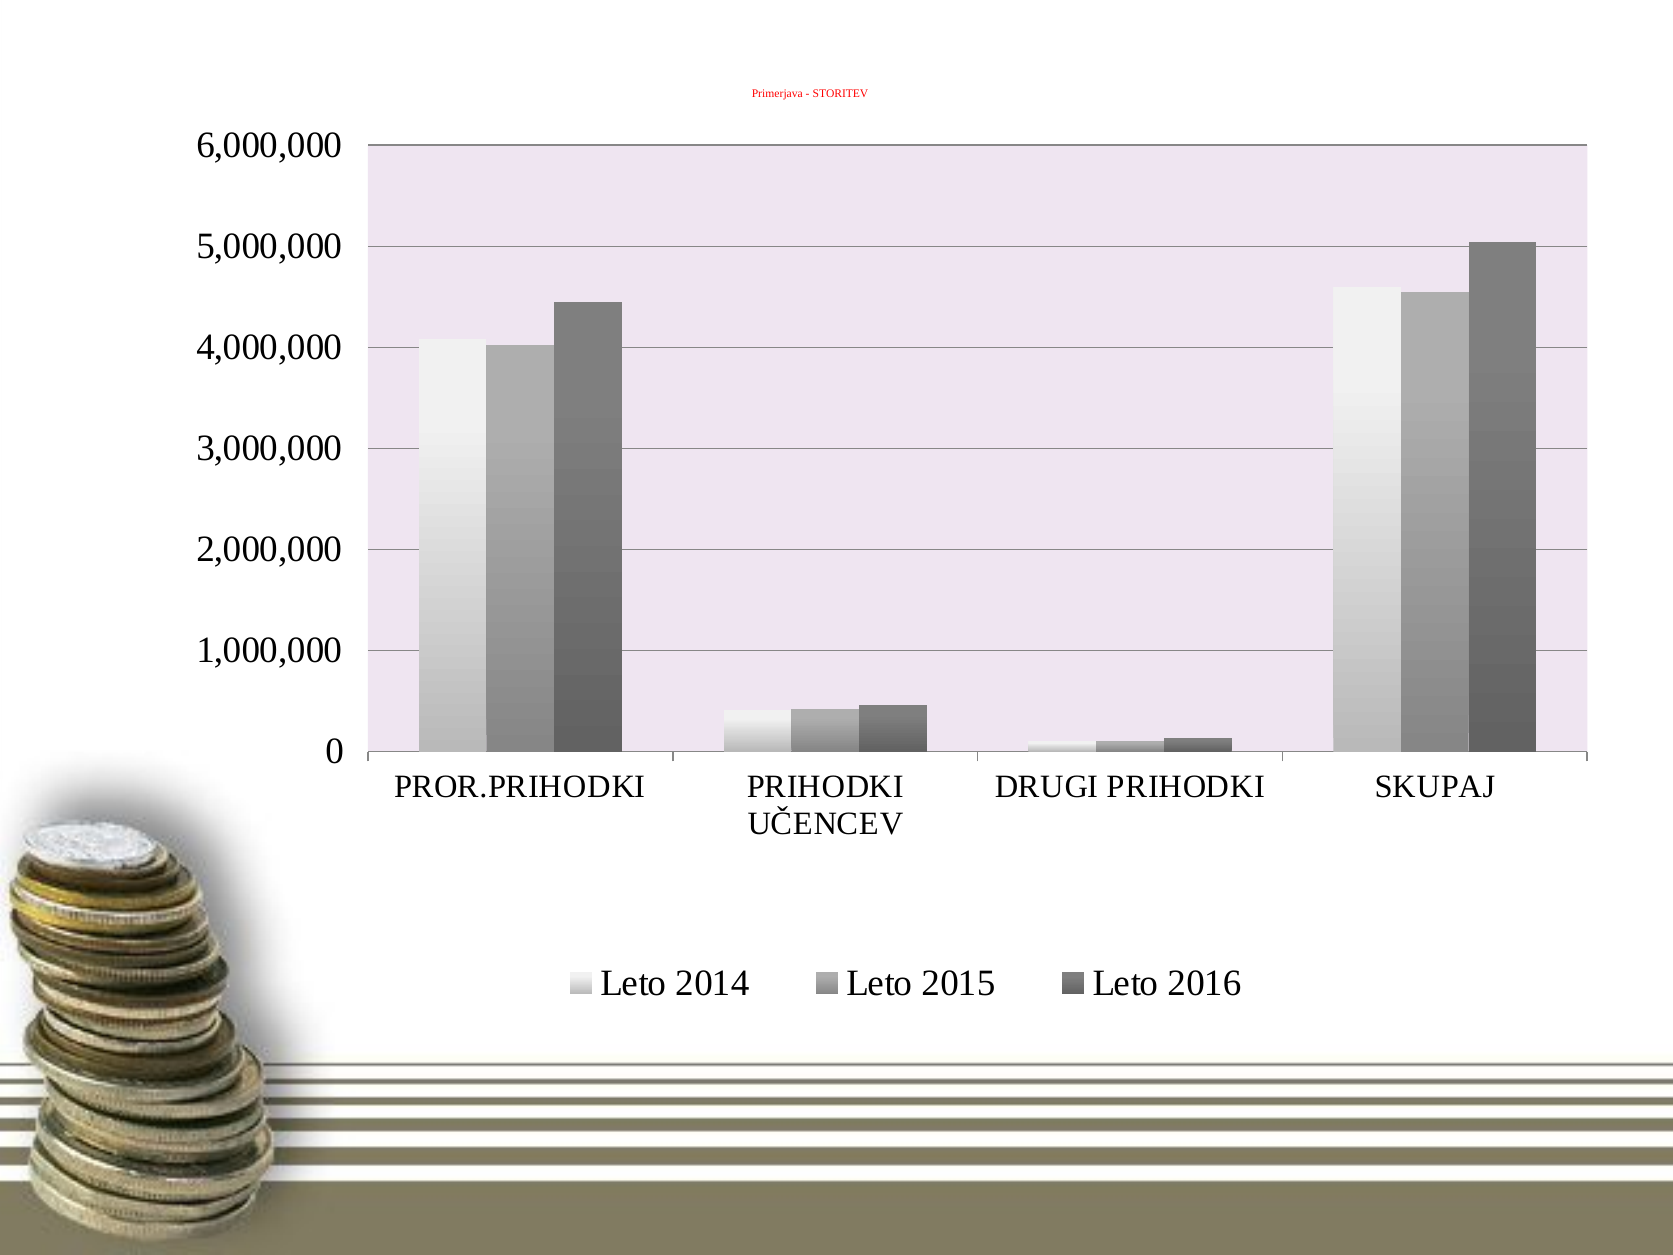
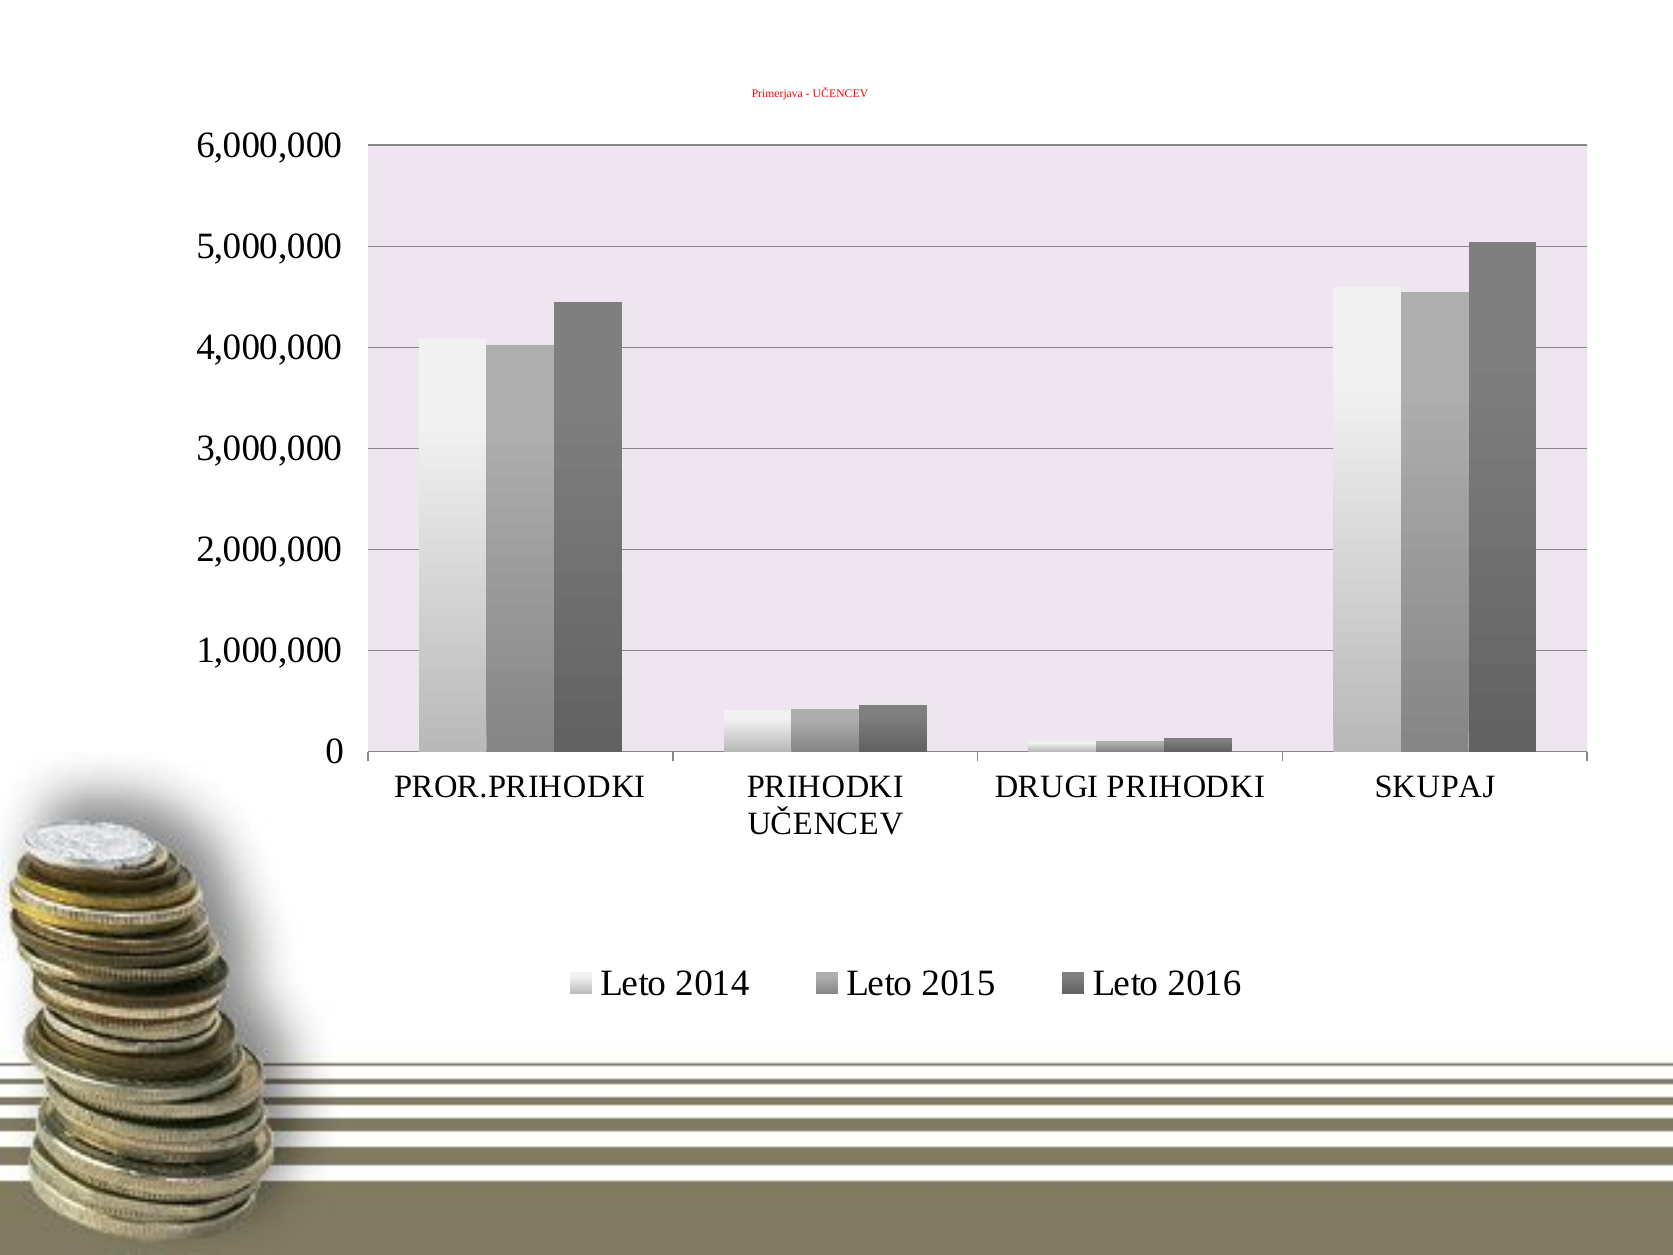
STORITEV at (841, 94): STORITEV -> UČENCEV
